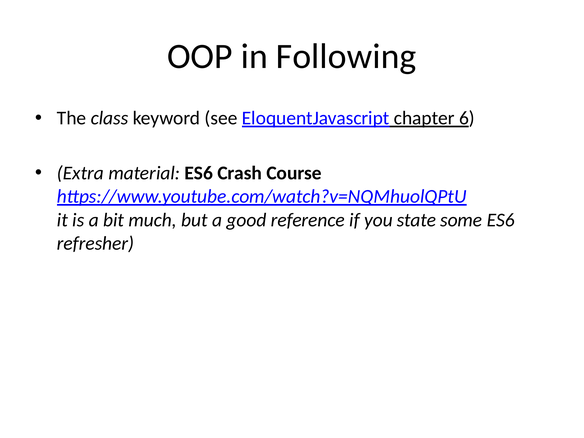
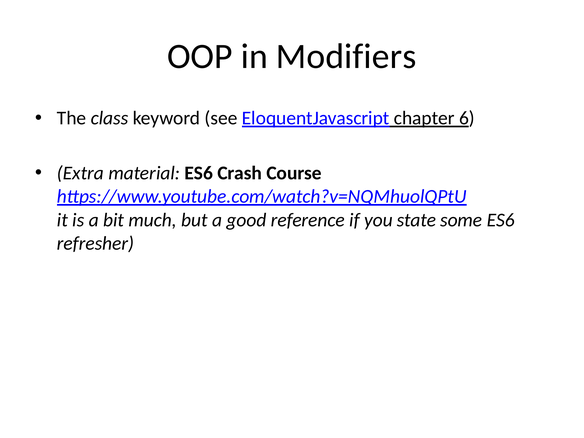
Following: Following -> Modifiers
